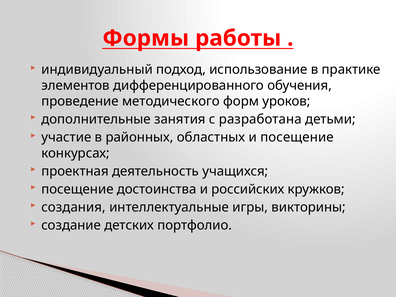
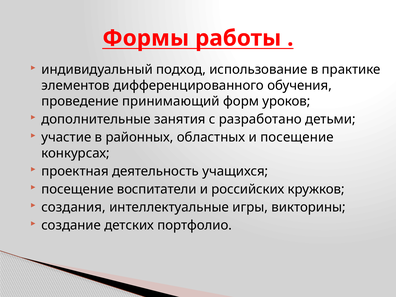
методического: методического -> принимающий
разработана: разработана -> разработано
достоинства: достоинства -> воспитатели
